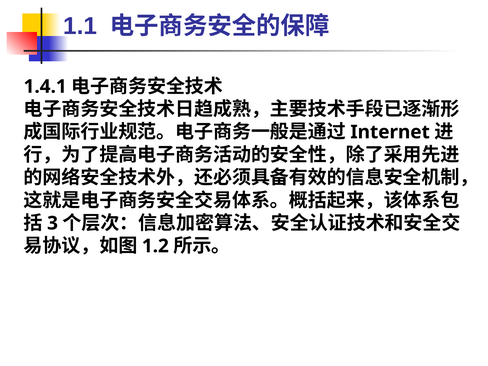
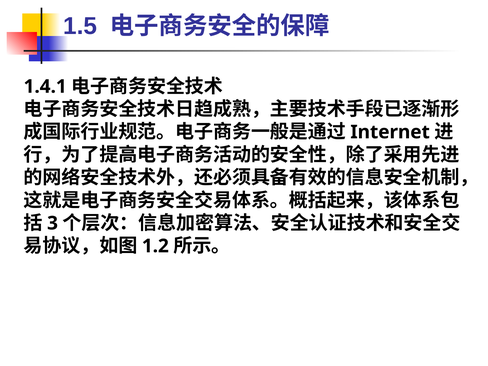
1.1: 1.1 -> 1.5
